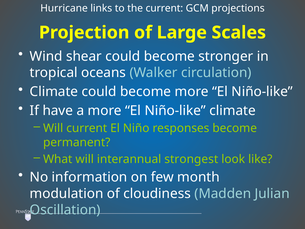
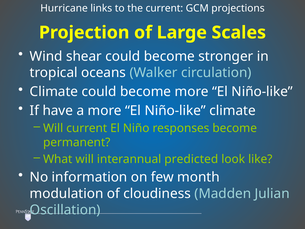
strongest: strongest -> predicted
